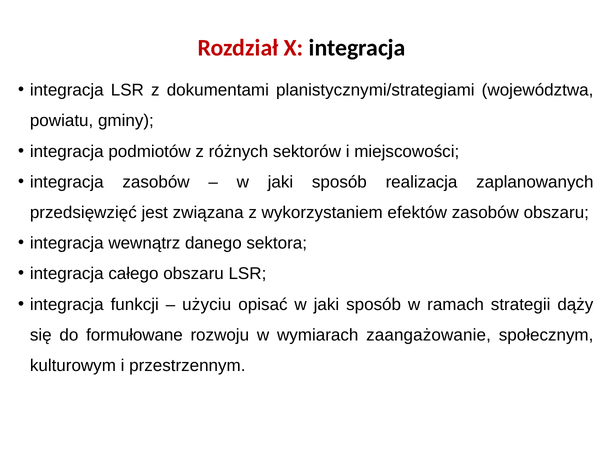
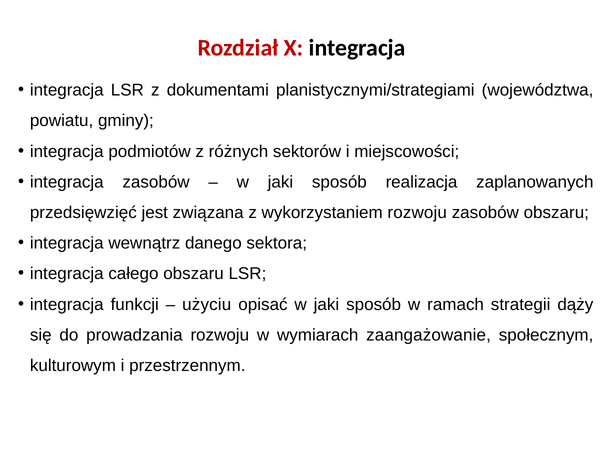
wykorzystaniem efektów: efektów -> rozwoju
formułowane: formułowane -> prowadzania
